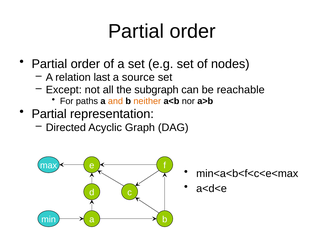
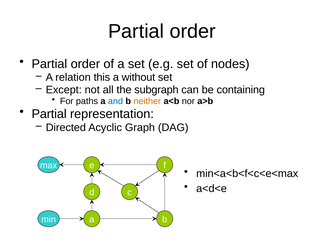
last: last -> this
source: source -> without
reachable: reachable -> containing
and colour: orange -> blue
